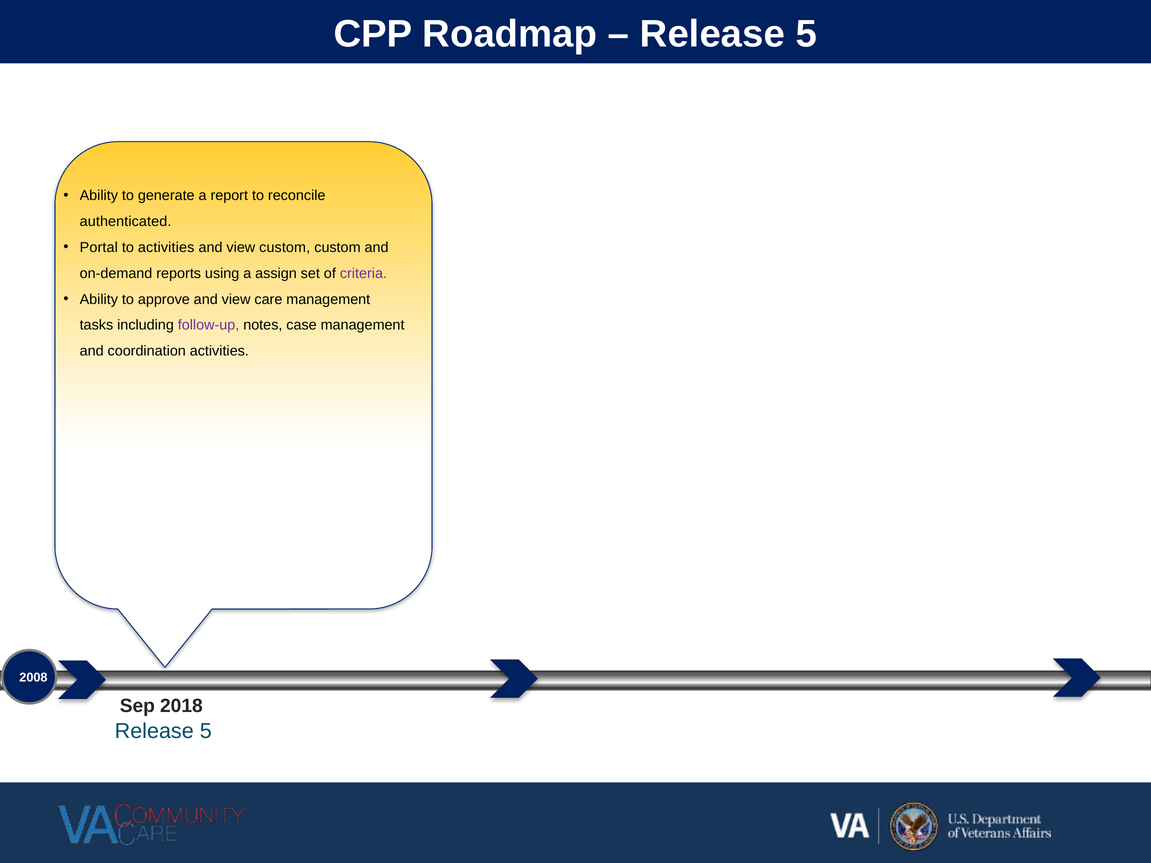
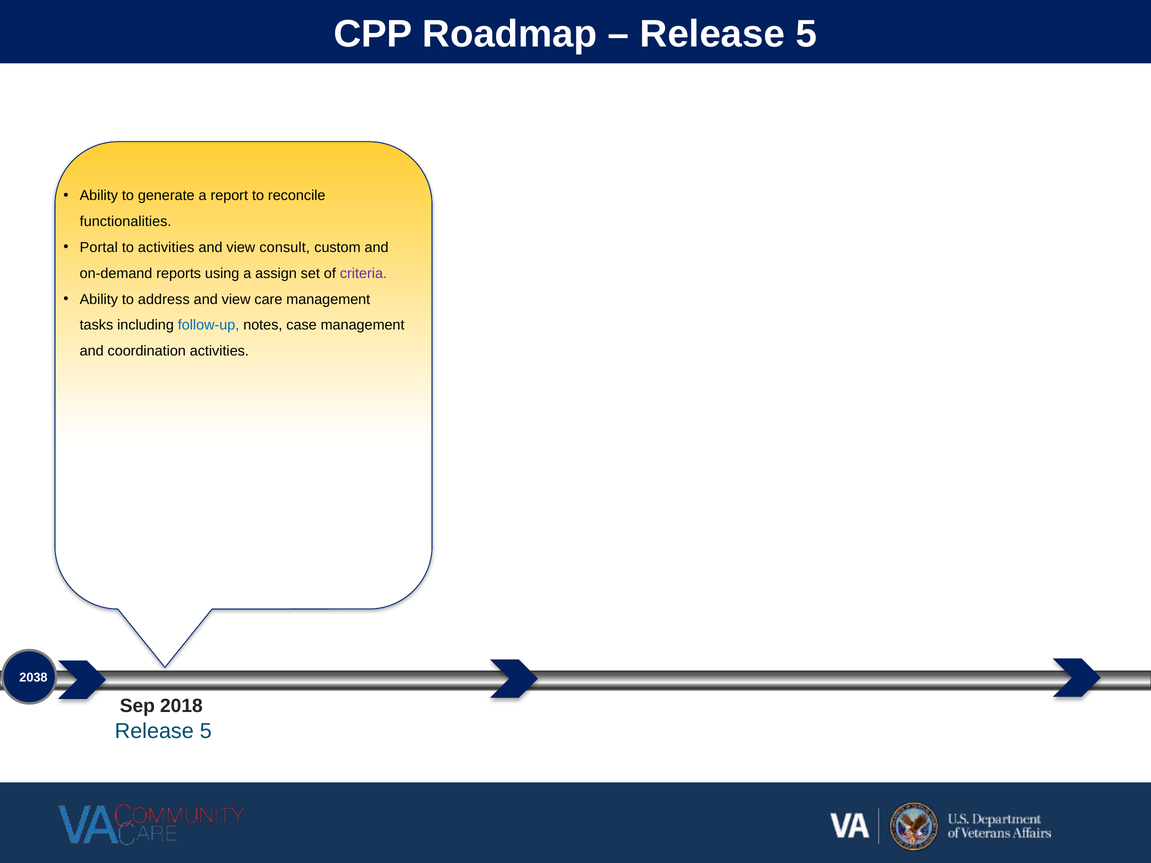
authenticated: authenticated -> functionalities
view custom: custom -> consult
approve: approve -> address
follow-up colour: purple -> blue
2008: 2008 -> 2038
